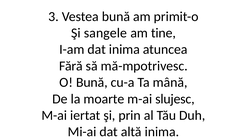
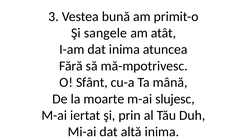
tine: tine -> atât
O Bună: Bună -> Sfânt
